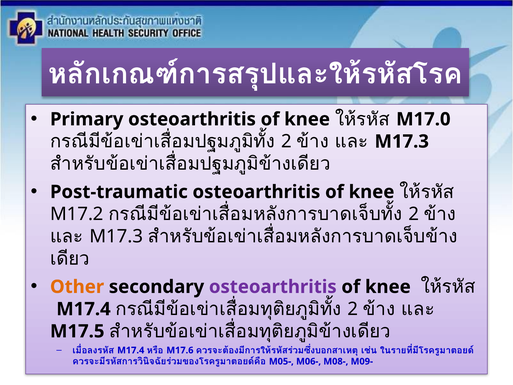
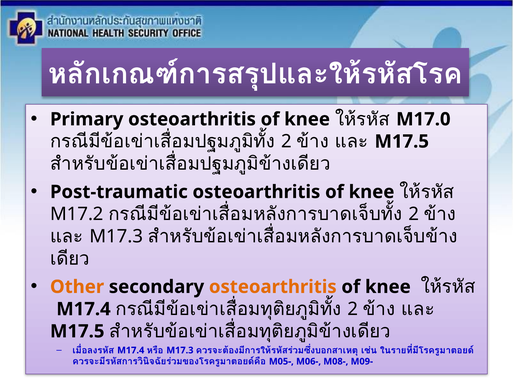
M17.3 at (402, 141): M17.3 -> M17.5
osteoarthritis at (273, 287) colour: purple -> orange
M17.6 at (180, 350): M17.6 -> M17.3
